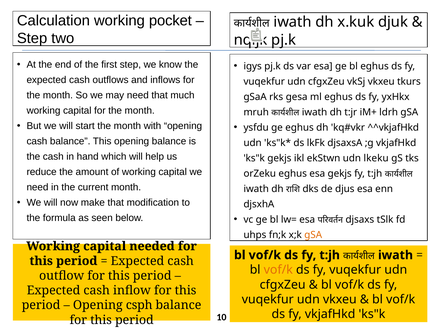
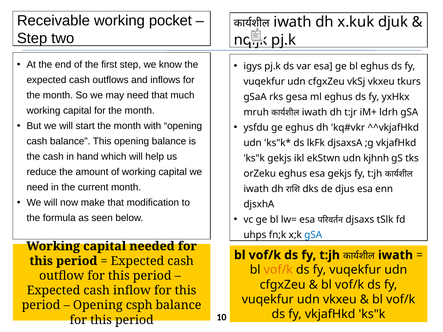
Calculation: Calculation -> Receivable
lkeku: lkeku -> kjhnh
gSA at (313, 235) colour: orange -> blue
